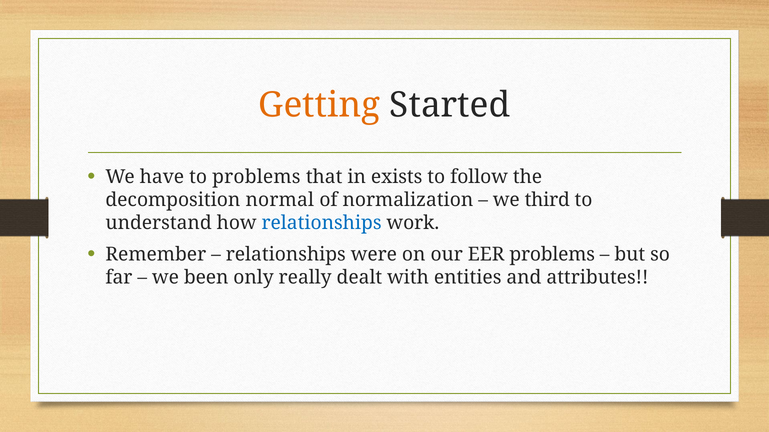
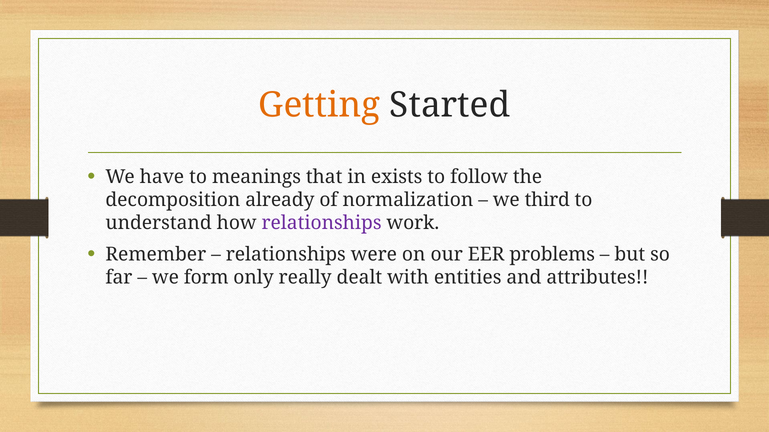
to problems: problems -> meanings
normal: normal -> already
relationships at (322, 223) colour: blue -> purple
been: been -> form
